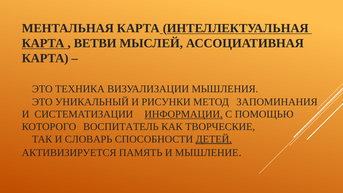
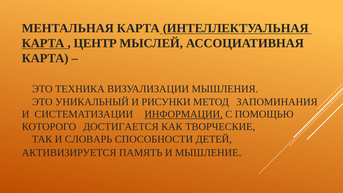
ВЕТВИ: ВЕТВИ -> ЦЕНТР
ВОСПИТАТЕЛЬ: ВОСПИТАТЕЛЬ -> ДОСТИГАЕТСЯ
ДЕТЕЙ underline: present -> none
